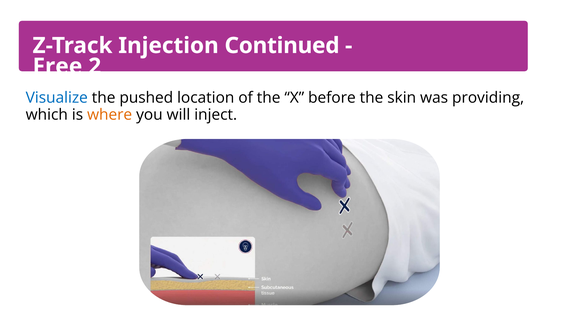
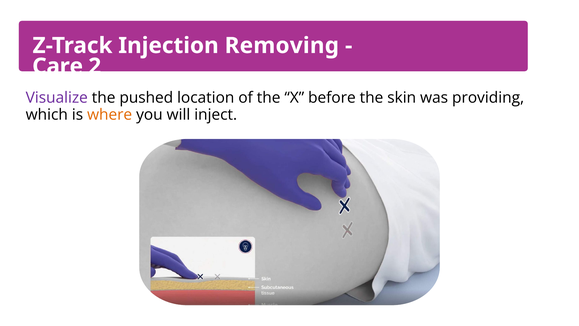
Continued: Continued -> Removing
Free: Free -> Care
Visualize colour: blue -> purple
